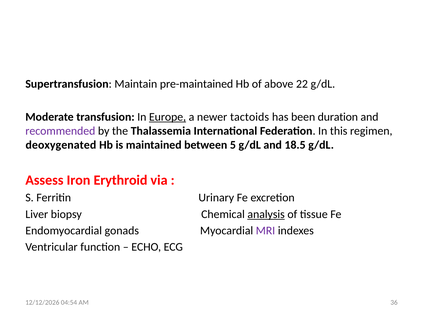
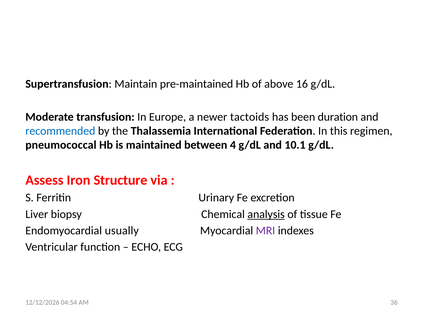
22: 22 -> 16
Europe underline: present -> none
recommended colour: purple -> blue
deoxygenated: deoxygenated -> pneumococcal
5: 5 -> 4
18.5: 18.5 -> 10.1
Erythroid: Erythroid -> Structure
gonads: gonads -> usually
